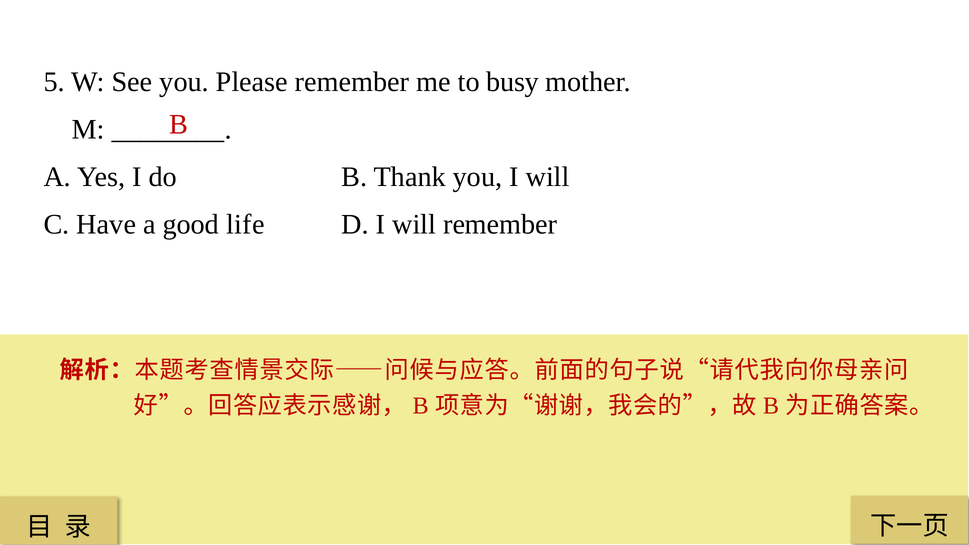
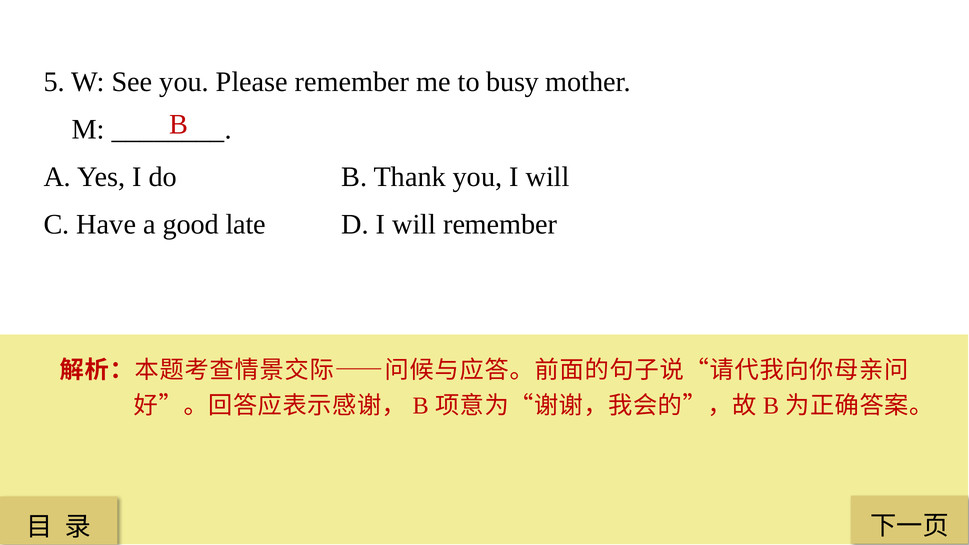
life: life -> late
